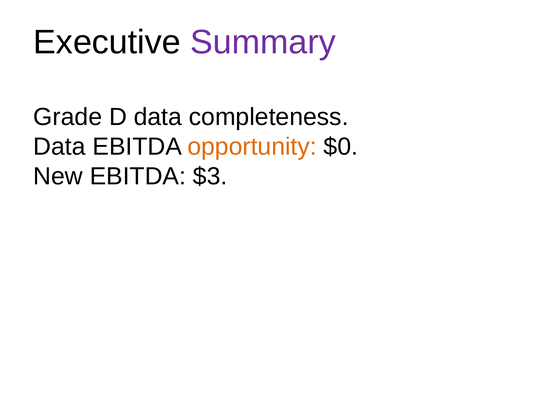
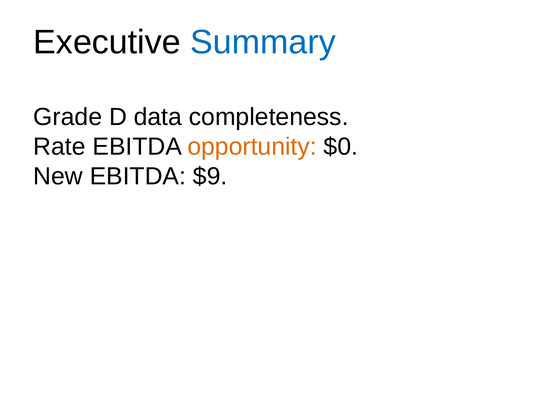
Summary colour: purple -> blue
Data at (59, 147): Data -> Rate
$3: $3 -> $9
